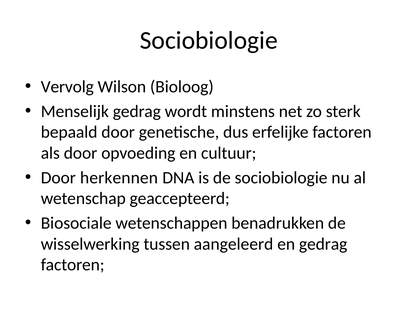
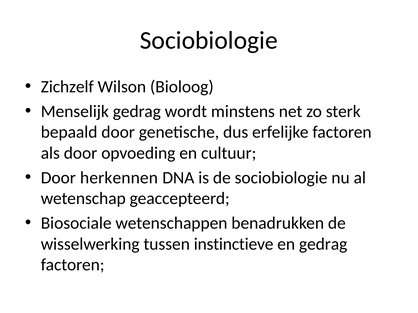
Vervolg: Vervolg -> Zichzelf
aangeleerd: aangeleerd -> instinctieve
